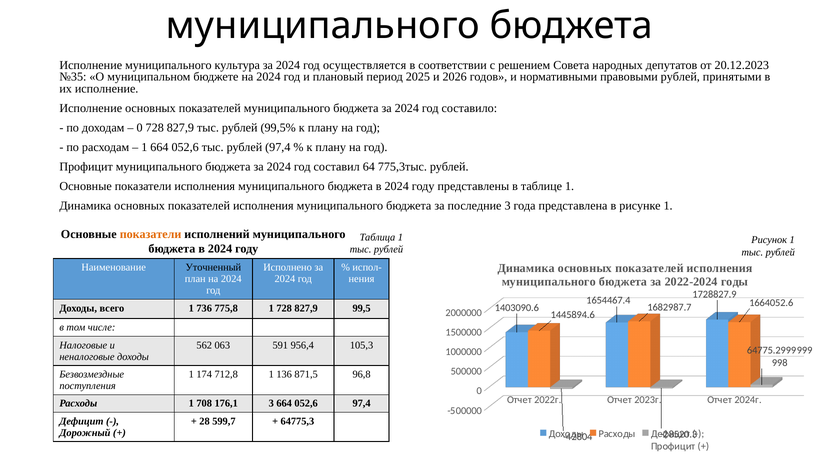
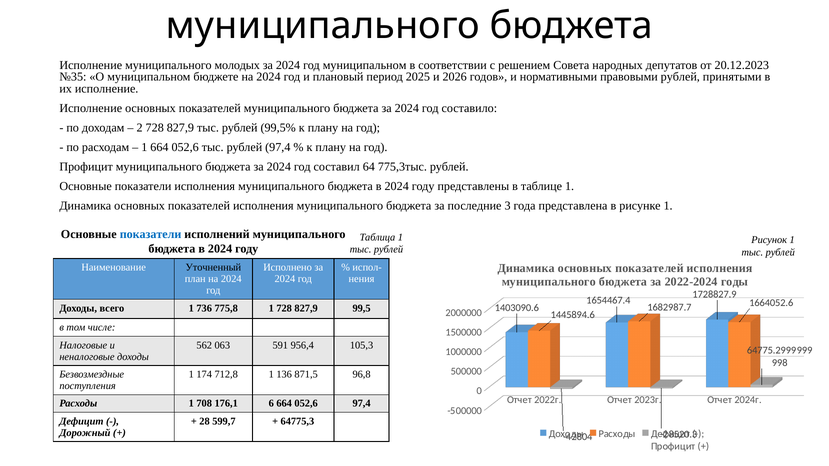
культура: культура -> молодых
год осуществляется: осуществляется -> муниципальном
0 at (140, 128): 0 -> 2
показатели at (151, 234) colour: orange -> blue
176,1 3: 3 -> 6
